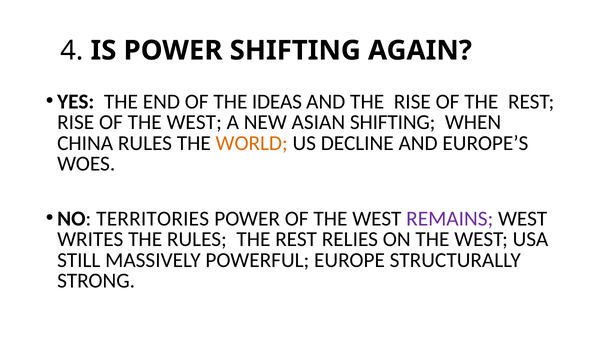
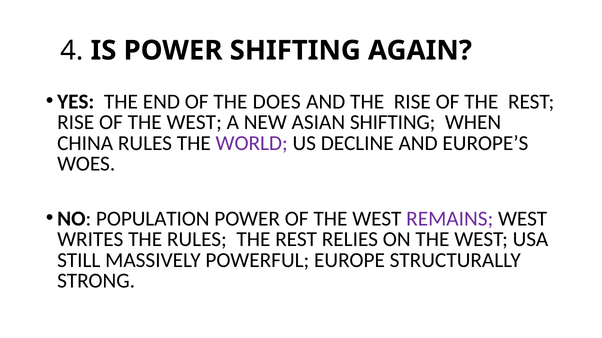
IDEAS: IDEAS -> DOES
WORLD colour: orange -> purple
TERRITORIES: TERRITORIES -> POPULATION
